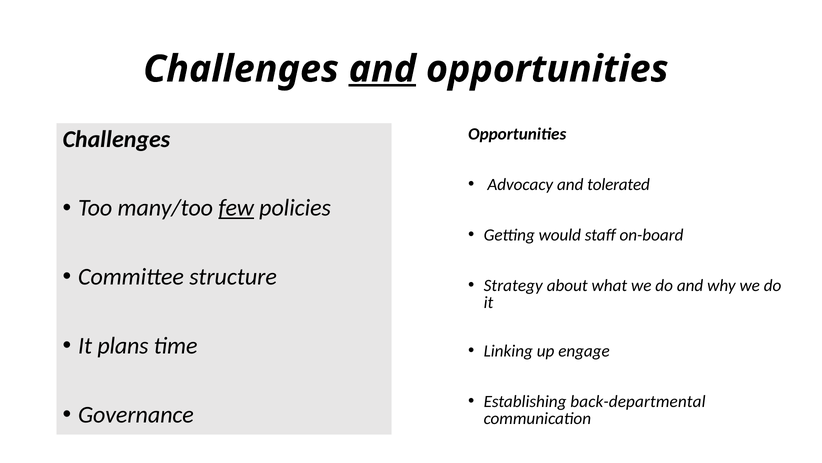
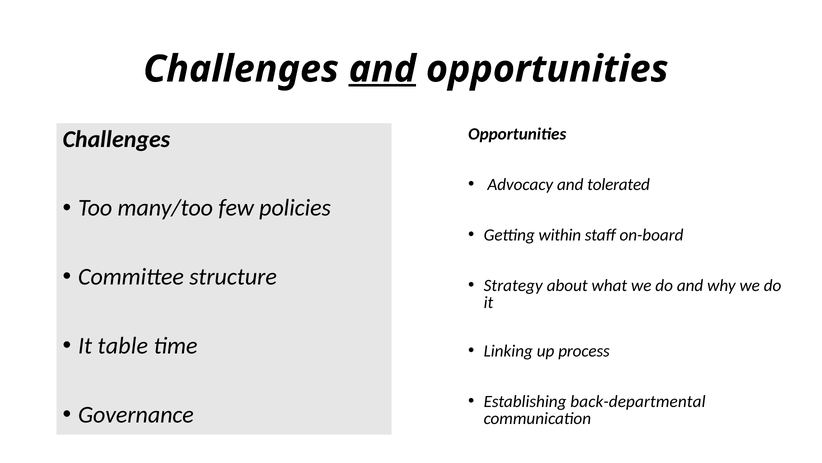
few underline: present -> none
would: would -> within
plans: plans -> table
engage: engage -> process
